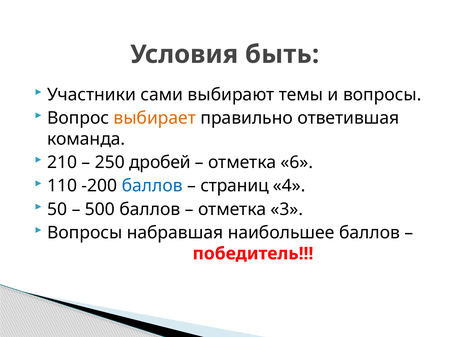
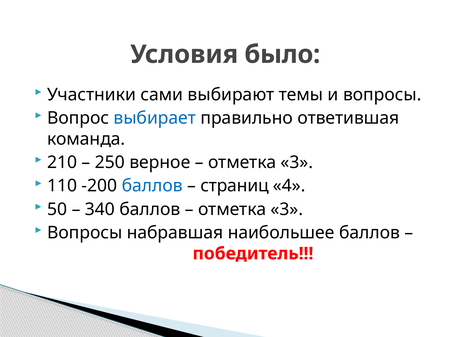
быть: быть -> было
выбирает colour: orange -> blue
дробей: дробей -> верное
6 at (297, 163): 6 -> 3
500: 500 -> 340
